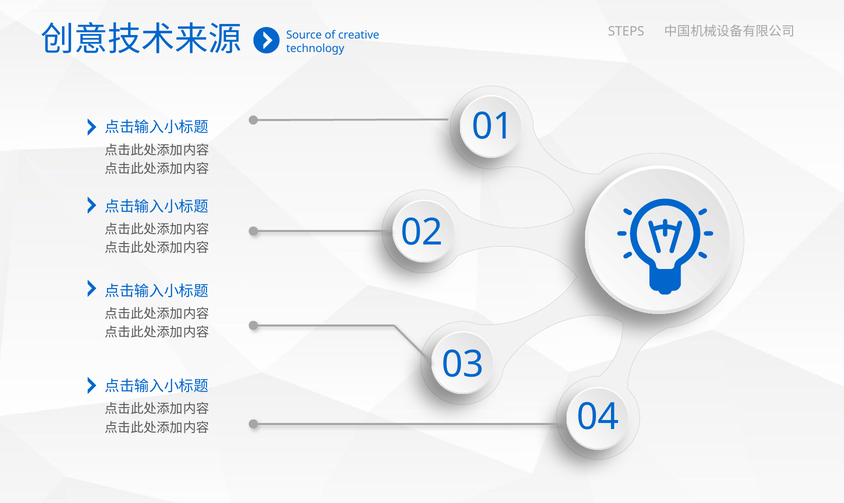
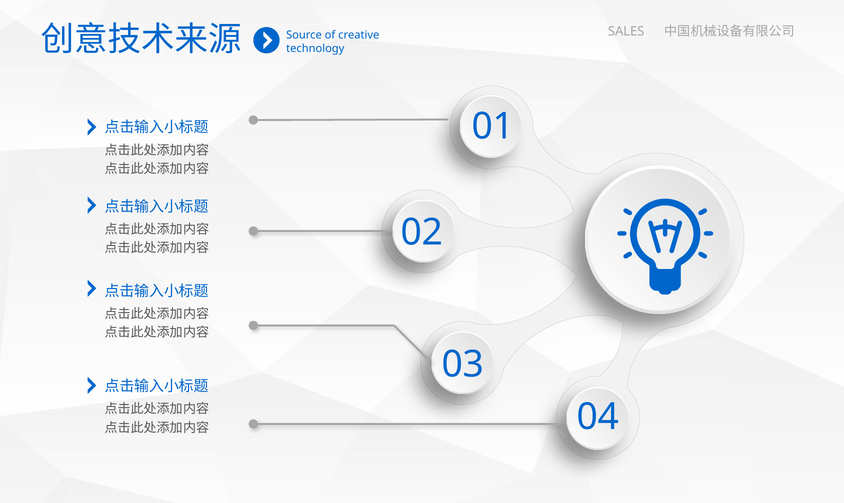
STEPS: STEPS -> SALES
